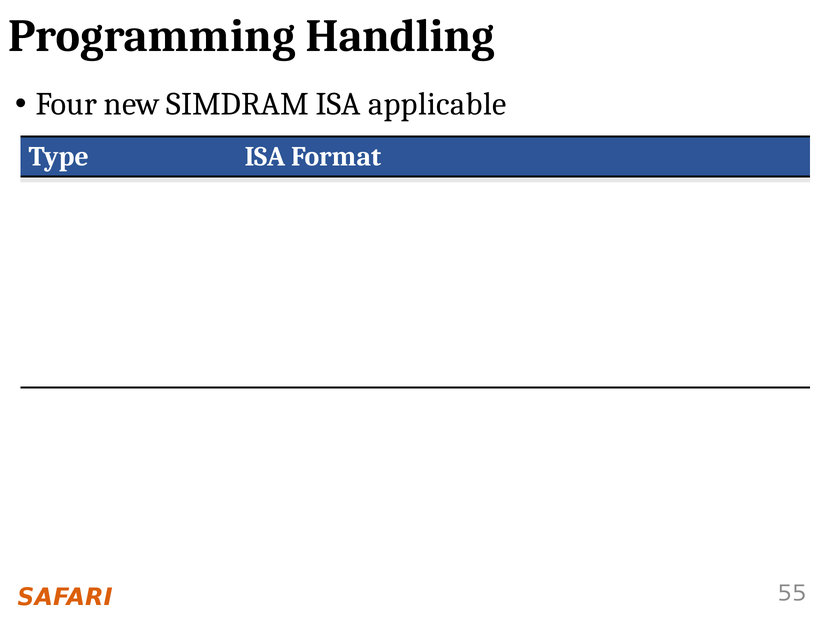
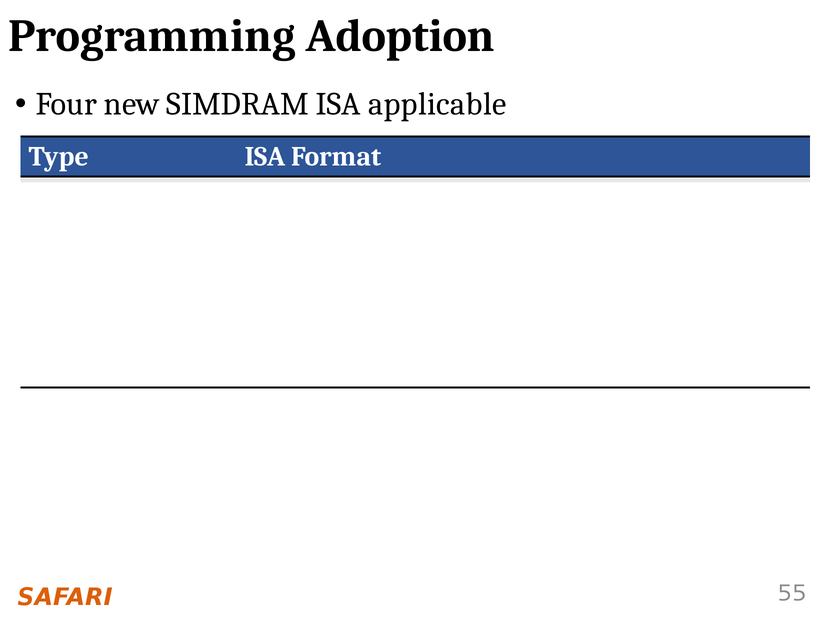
Handling: Handling -> Adoption
